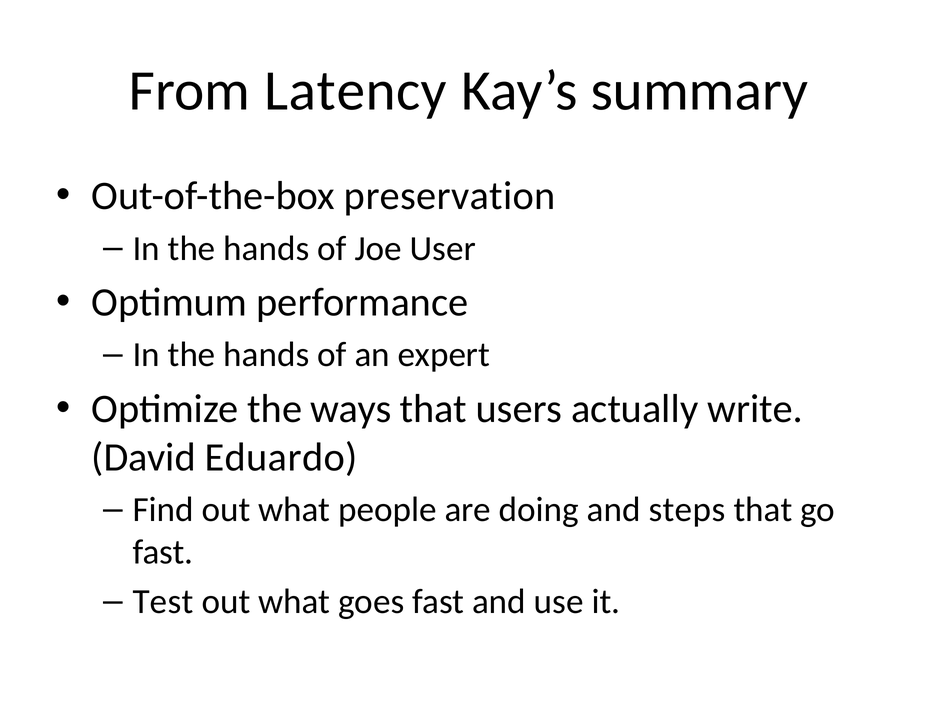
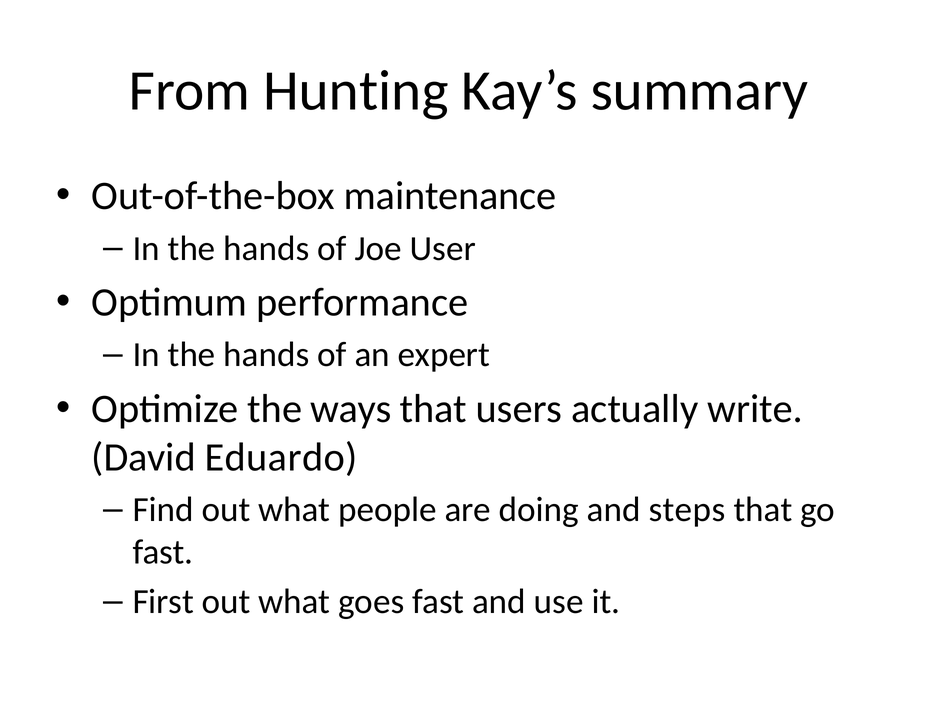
Latency: Latency -> Hunting
preservation: preservation -> maintenance
Test: Test -> First
